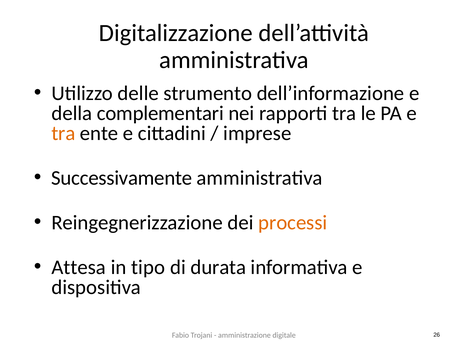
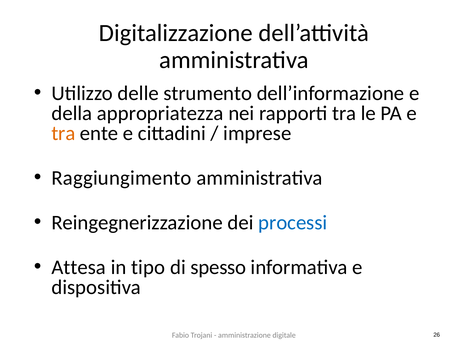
complementari: complementari -> appropriatezza
Successivamente: Successivamente -> Raggiungimento
processi colour: orange -> blue
durata: durata -> spesso
